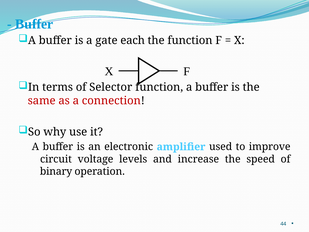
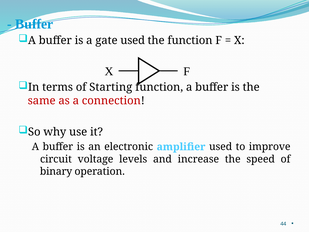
gate each: each -> used
Selector: Selector -> Starting
